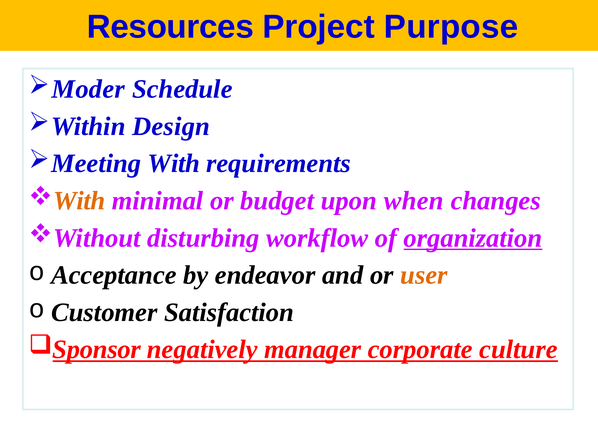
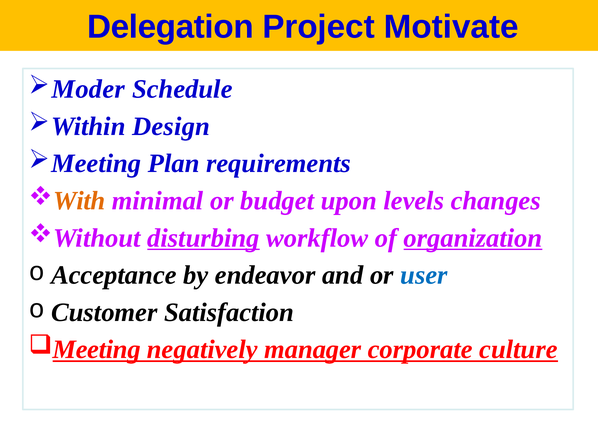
Resources: Resources -> Delegation
Purpose: Purpose -> Motivate
Meeting With: With -> Plan
when: when -> levels
disturbing underline: none -> present
user colour: orange -> blue
Sponsor at (97, 350): Sponsor -> Meeting
